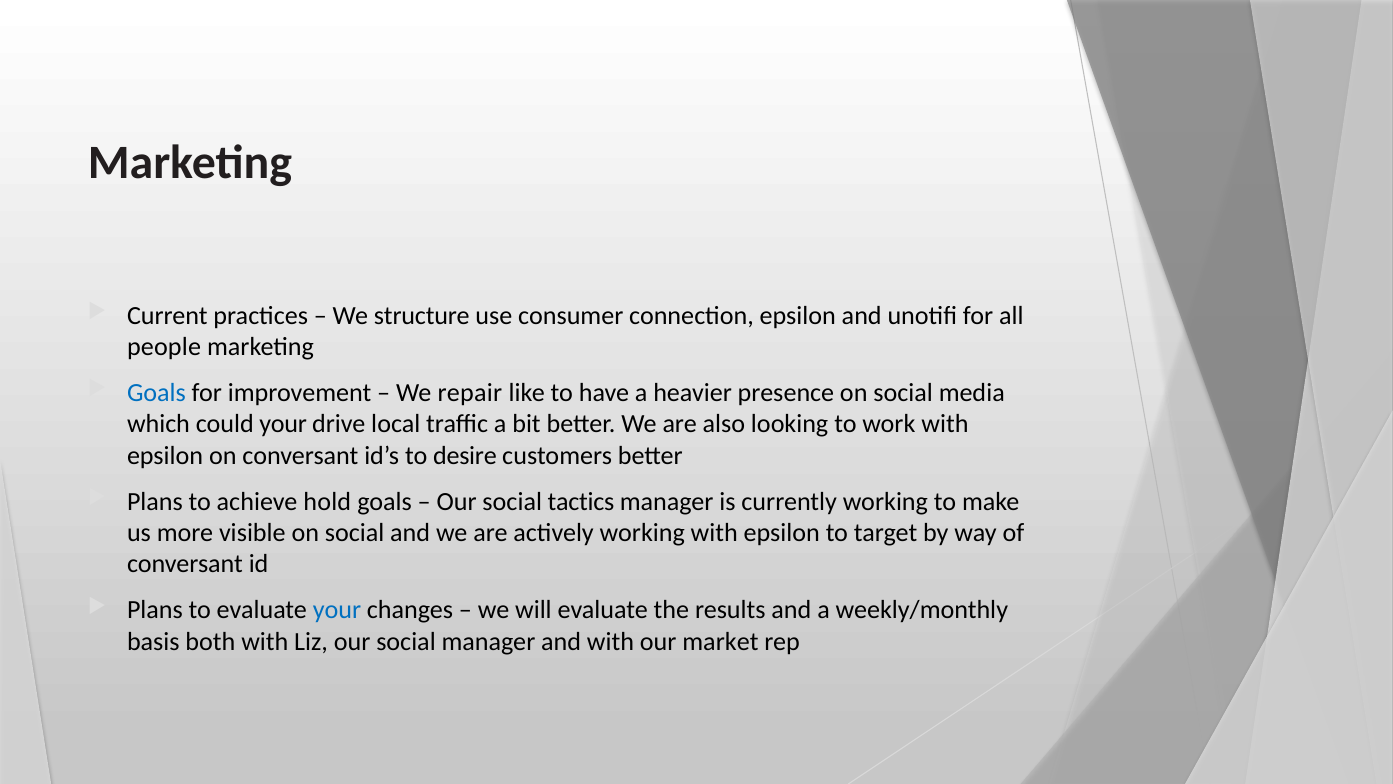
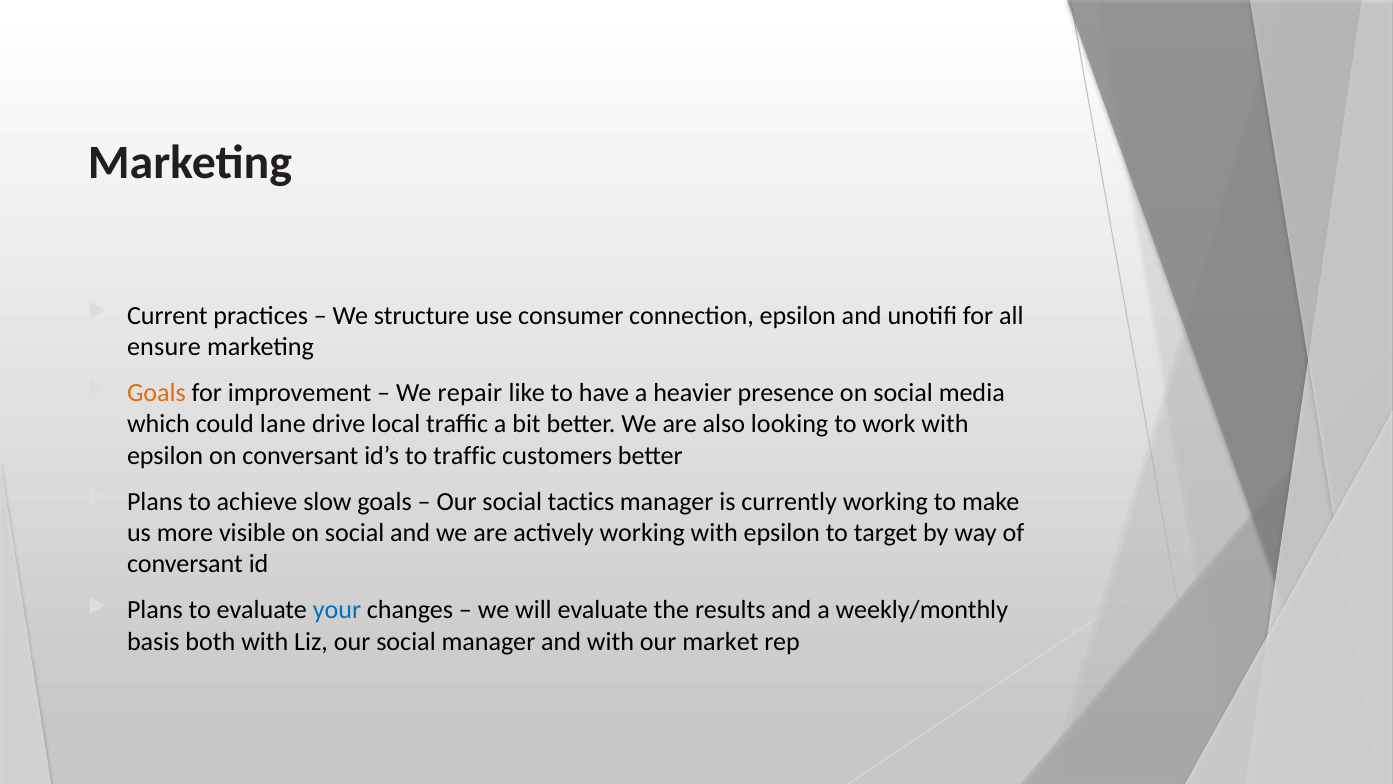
people: people -> ensure
Goals at (156, 393) colour: blue -> orange
could your: your -> lane
to desire: desire -> traffic
hold: hold -> slow
